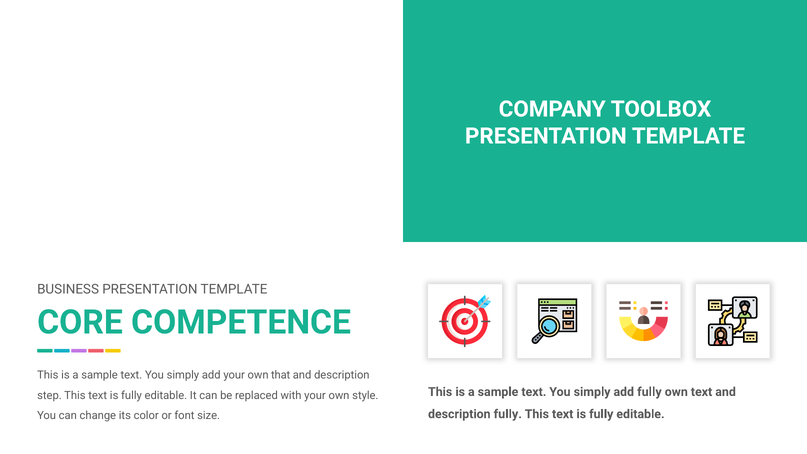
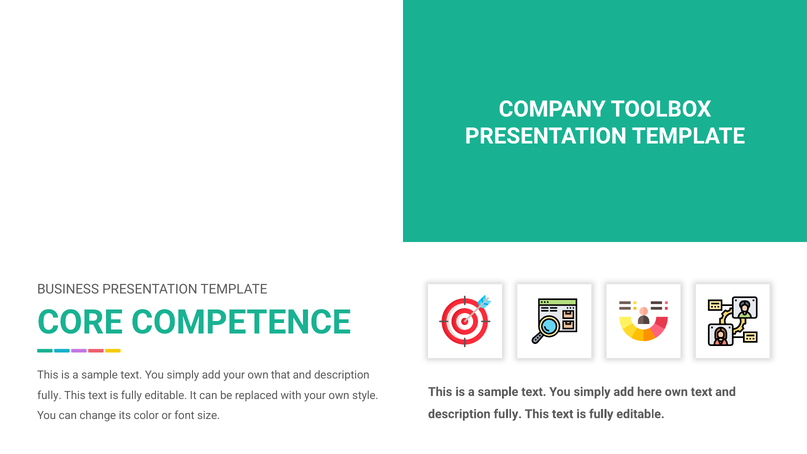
add fully: fully -> here
step at (49, 395): step -> fully
